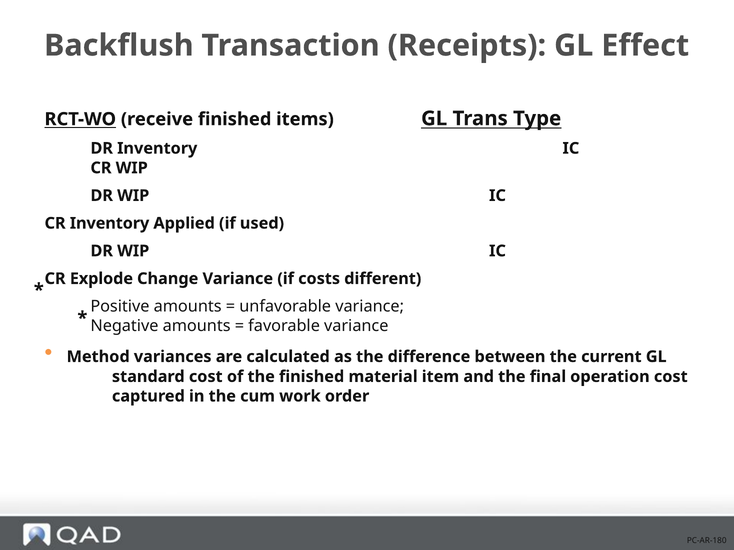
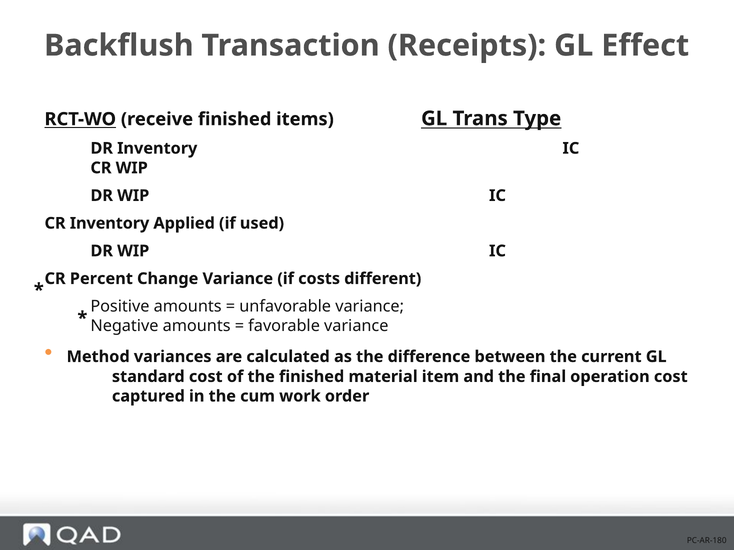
Explode: Explode -> Percent
